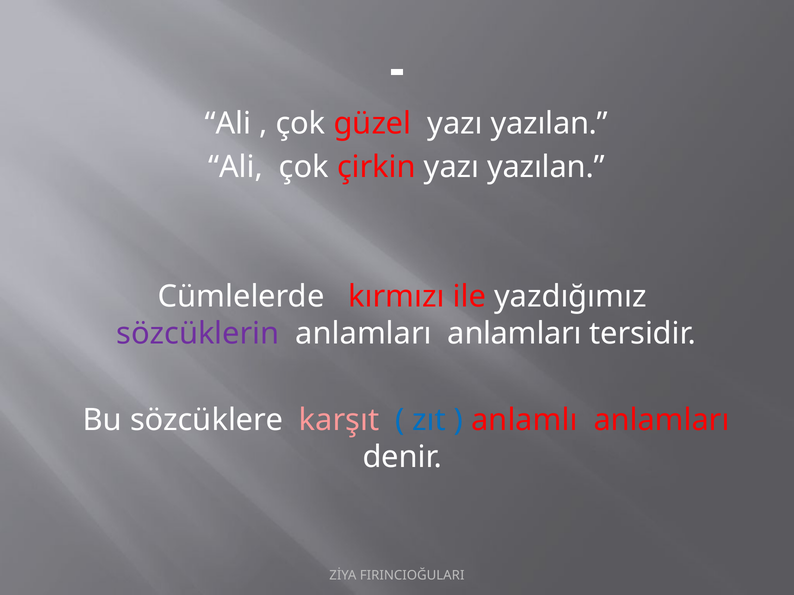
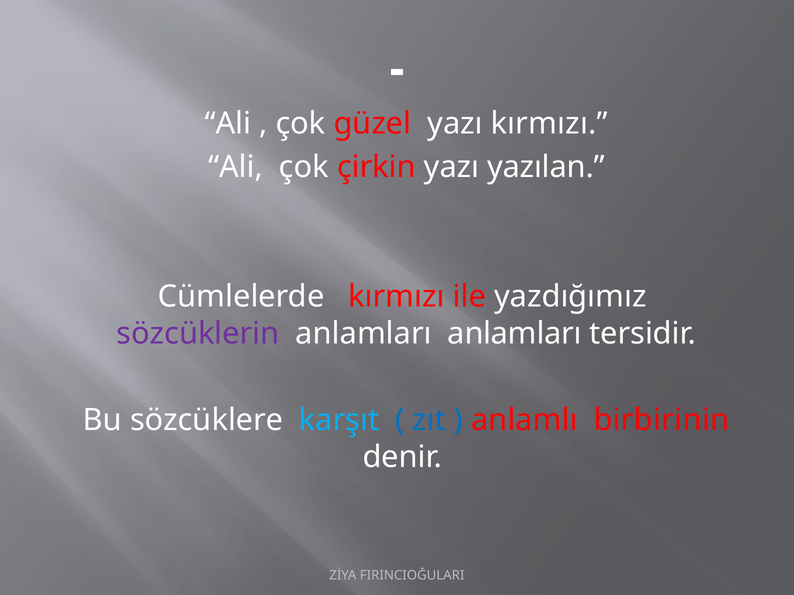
güzel yazı yazılan: yazılan -> kırmızı
karşıt colour: pink -> light blue
anlamlı anlamları: anlamları -> birbirinin
